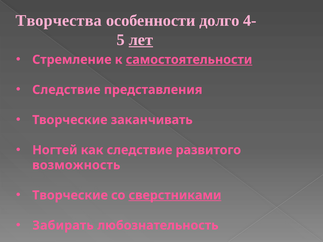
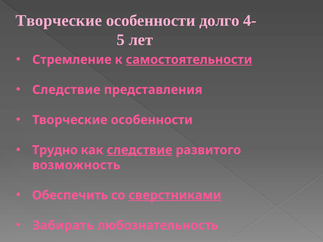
Творчества at (59, 20): Творчества -> Творческие
лет underline: present -> none
заканчивать at (152, 120): заканчивать -> особенности
Ногтей: Ногтей -> Трудно
следствие at (140, 150) underline: none -> present
Творческие at (70, 195): Творческие -> Обеспечить
